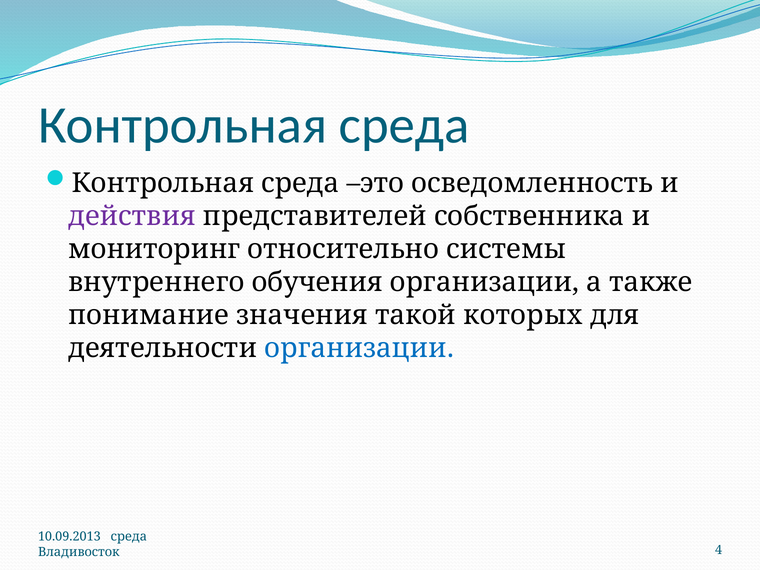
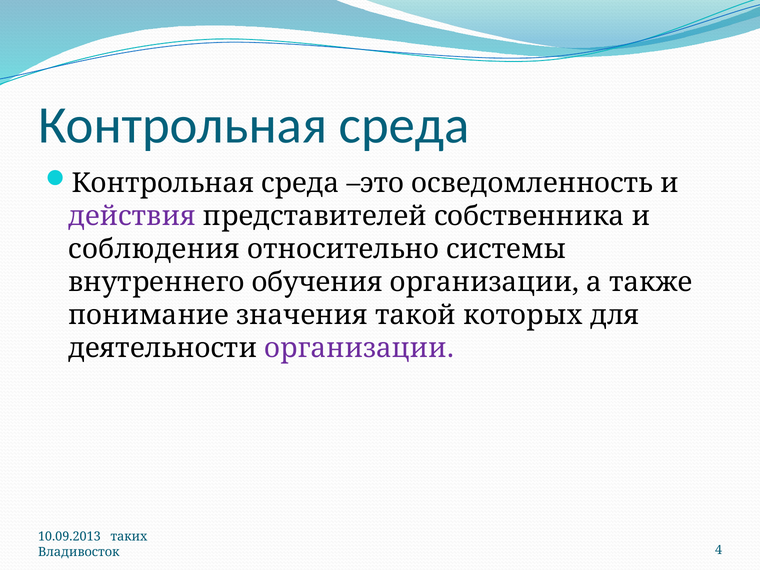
мониторинг: мониторинг -> соблюдения
организации at (359, 348) colour: blue -> purple
10.09.2013 среда: среда -> таких
